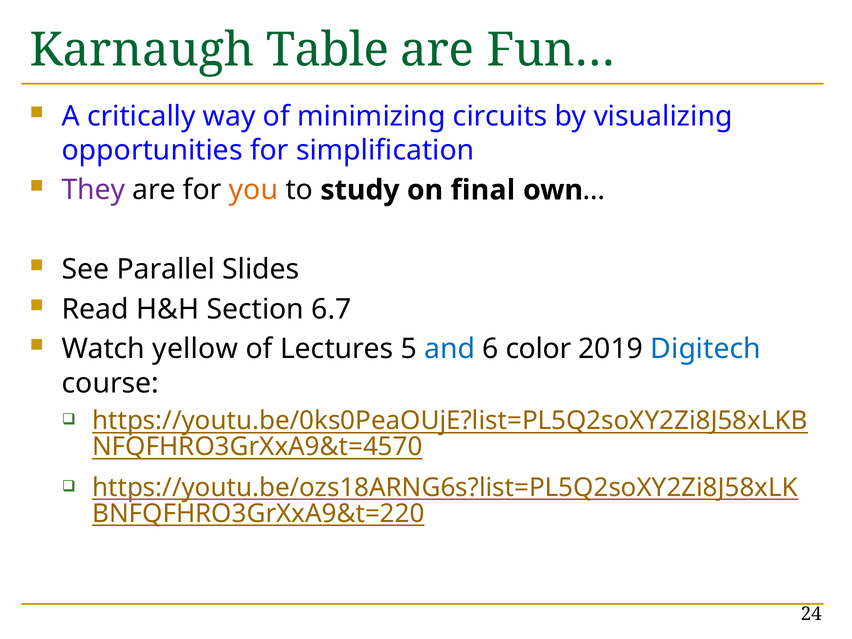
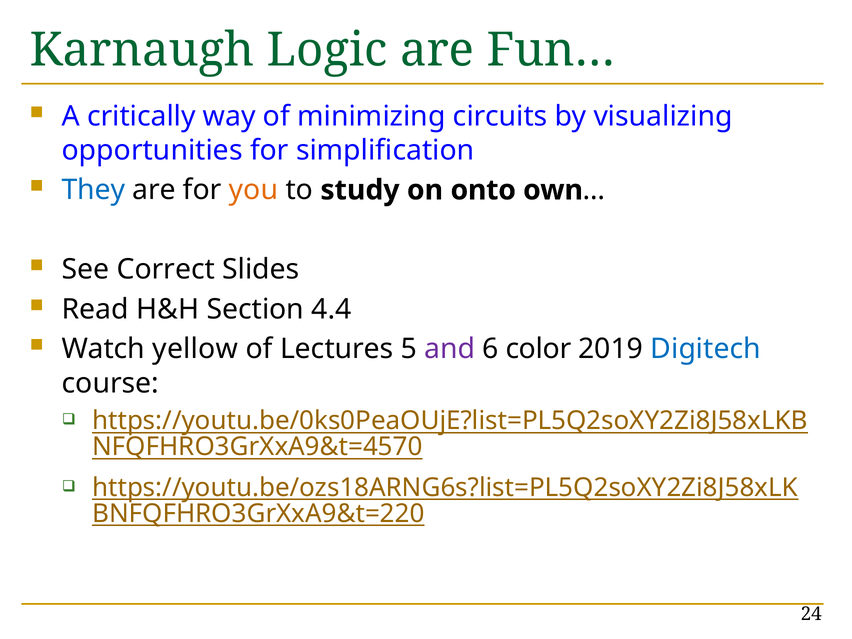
Table: Table -> Logic
They colour: purple -> blue
final: final -> onto
Parallel: Parallel -> Correct
6.7: 6.7 -> 4.4
and colour: blue -> purple
